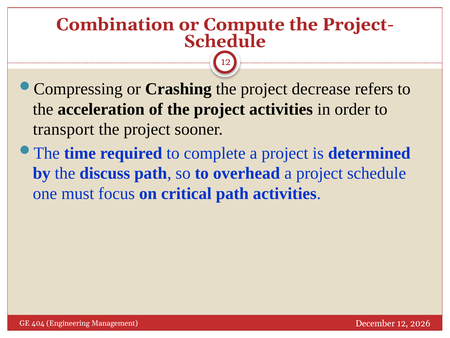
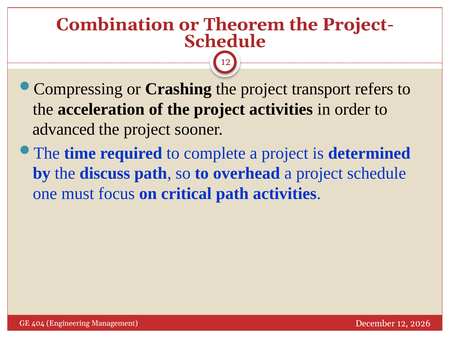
Compute: Compute -> Theorem
decrease: decrease -> transport
transport: transport -> advanced
